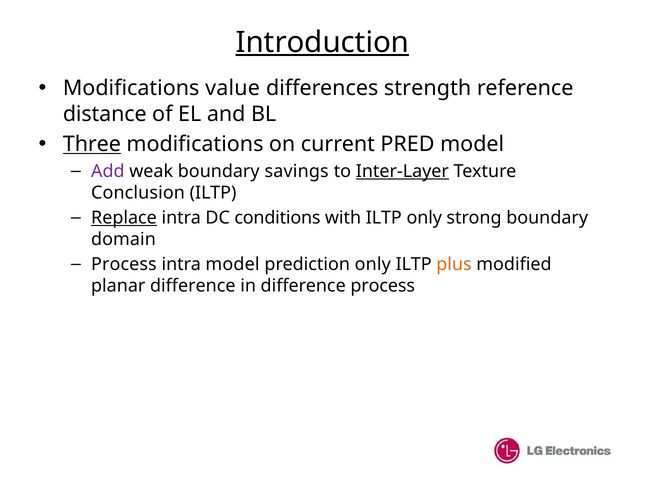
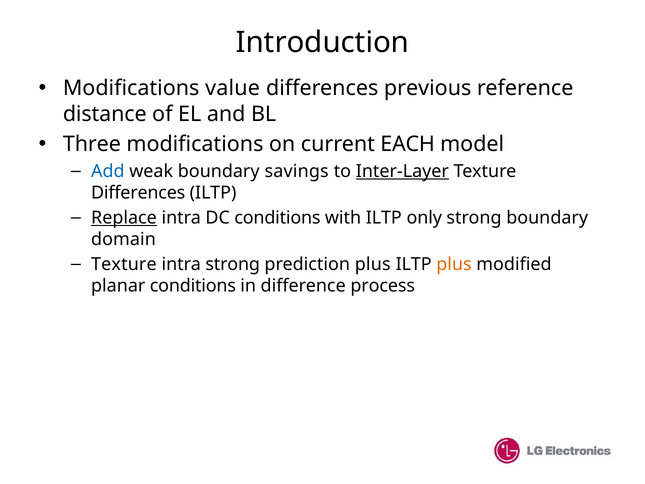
Introduction underline: present -> none
strength: strength -> previous
Three underline: present -> none
PRED: PRED -> EACH
Add colour: purple -> blue
Conclusion at (138, 193): Conclusion -> Differences
Process at (124, 264): Process -> Texture
intra model: model -> strong
prediction only: only -> plus
planar difference: difference -> conditions
